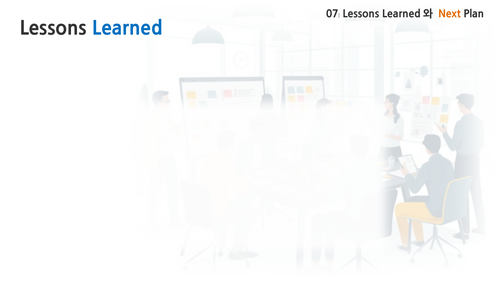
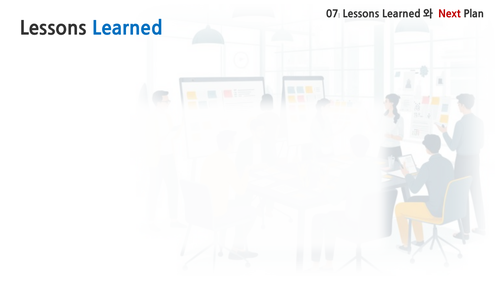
Next colour: orange -> red
